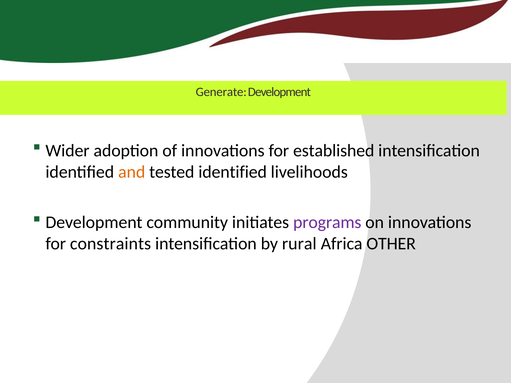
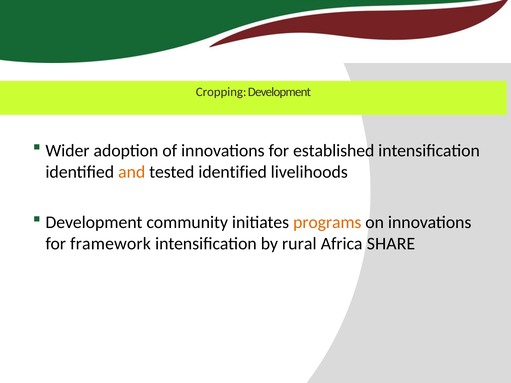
Generate: Generate -> Cropping
programs colour: purple -> orange
constraints: constraints -> framework
OTHER: OTHER -> SHARE
